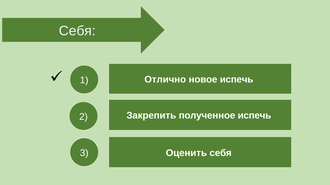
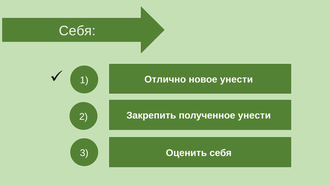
новое испечь: испечь -> унести
полученное испечь: испечь -> унести
